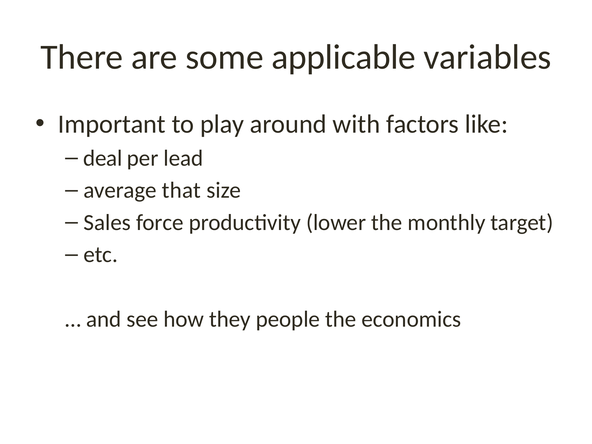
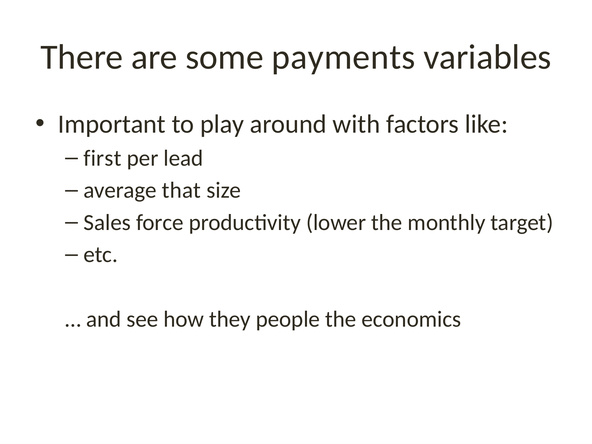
applicable: applicable -> payments
deal: deal -> first
